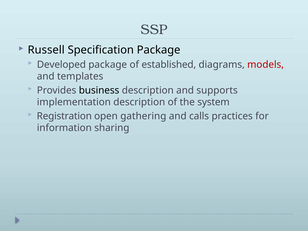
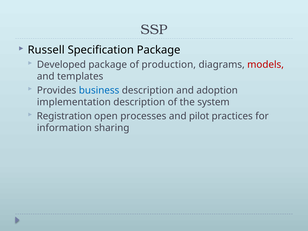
established: established -> production
business colour: black -> blue
supports: supports -> adoption
gathering: gathering -> processes
calls: calls -> pilot
